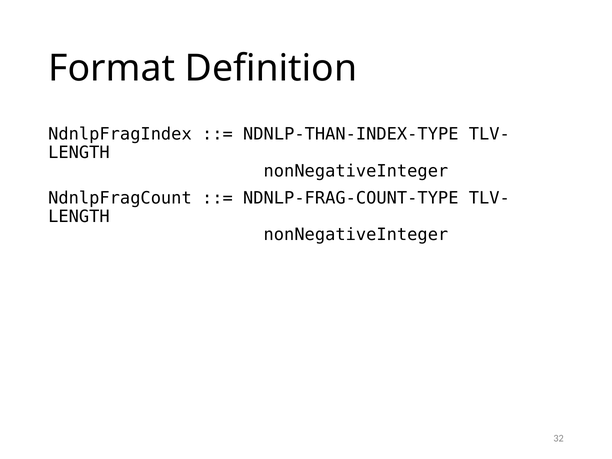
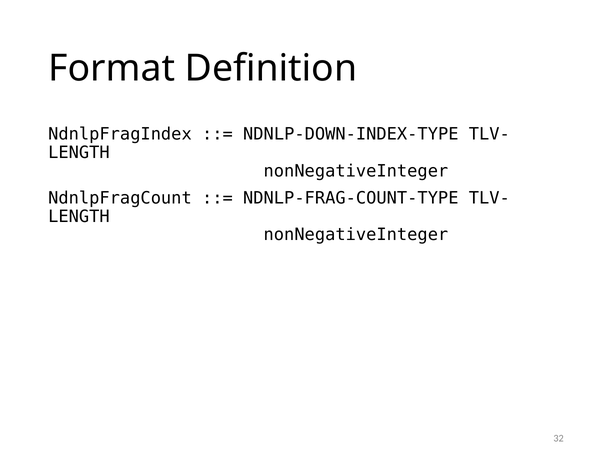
NDNLP-THAN-INDEX-TYPE: NDNLP-THAN-INDEX-TYPE -> NDNLP-DOWN-INDEX-TYPE
